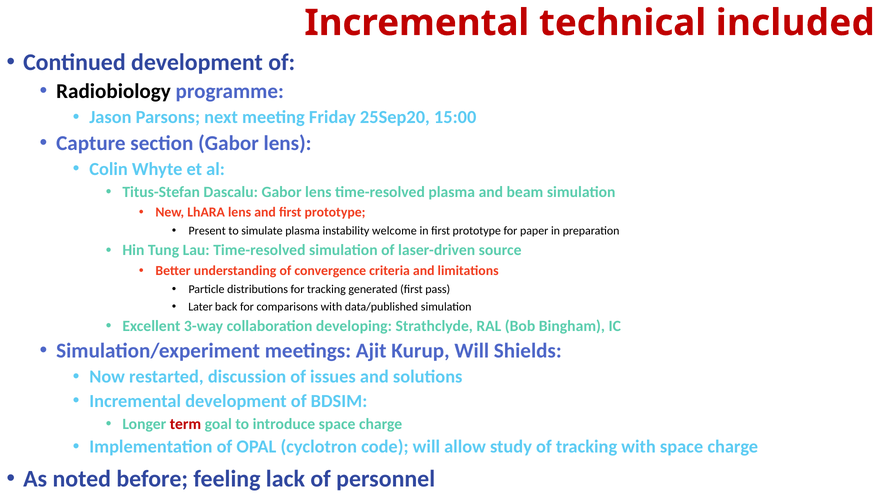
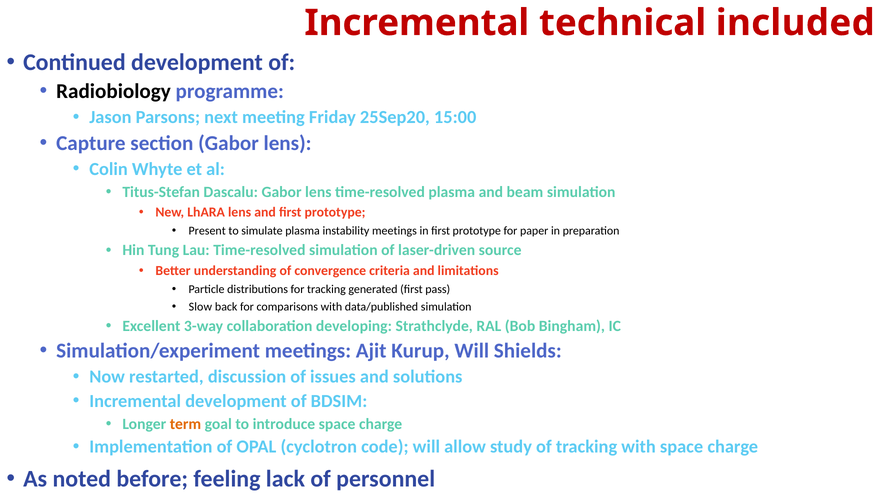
instability welcome: welcome -> meetings
Later: Later -> Slow
term colour: red -> orange
